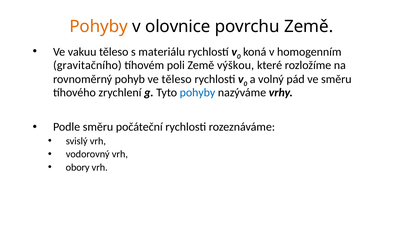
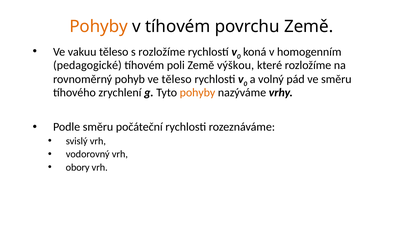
v olovnice: olovnice -> tíhovém
s materiálu: materiálu -> rozložíme
gravitačního: gravitačního -> pedagogické
pohyby at (197, 92) colour: blue -> orange
